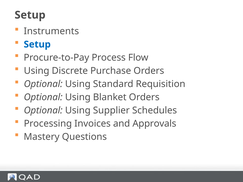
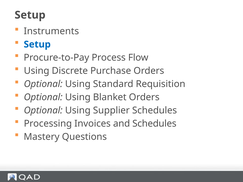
and Approvals: Approvals -> Schedules
